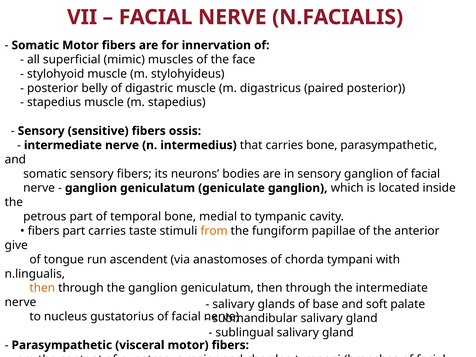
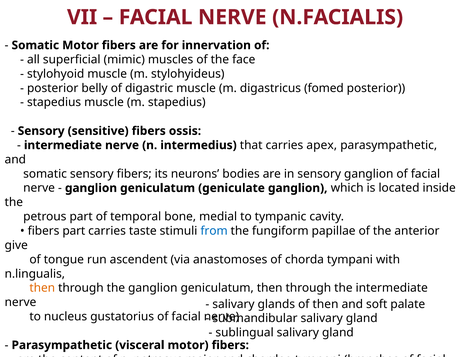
paired: paired -> fomed
carries bone: bone -> apex
from colour: orange -> blue
of base: base -> then
